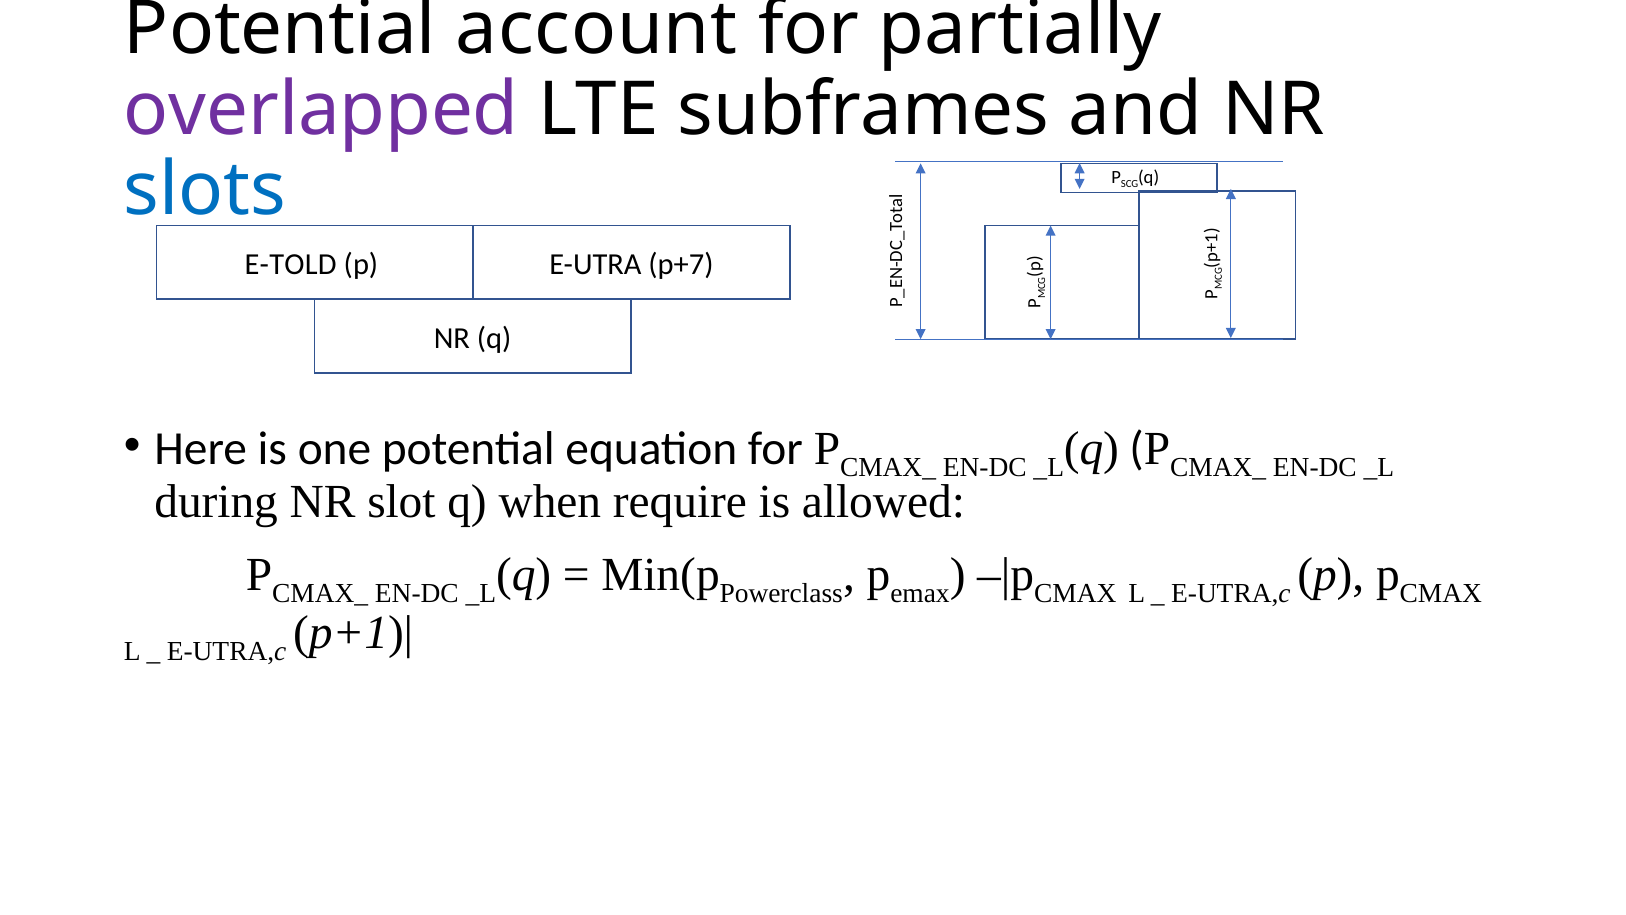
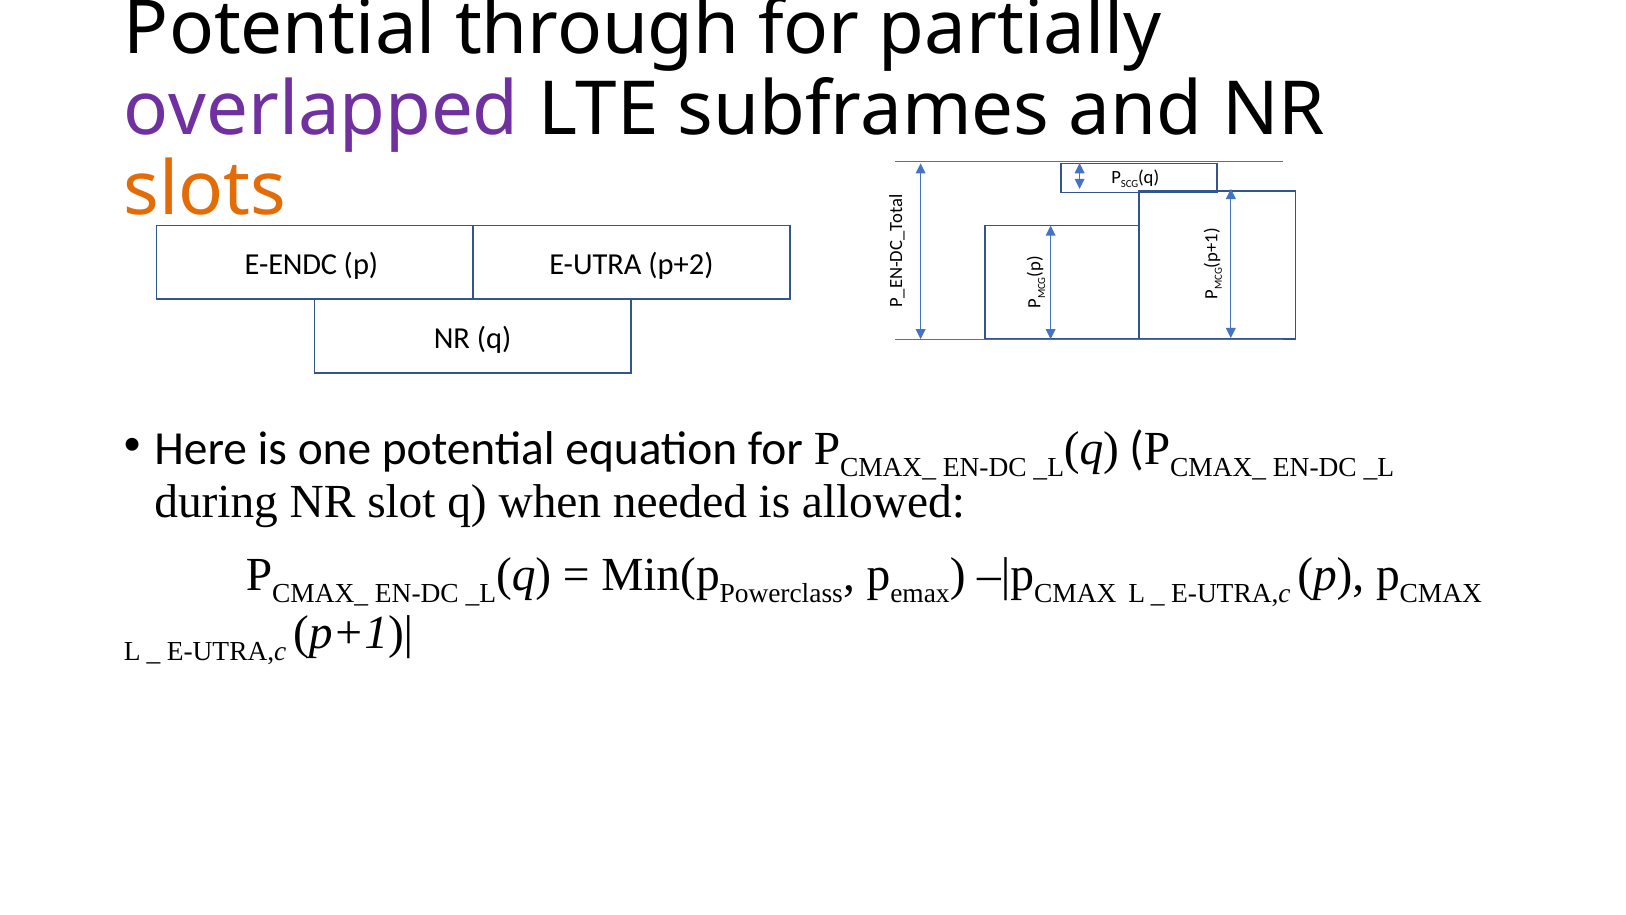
account: account -> through
slots colour: blue -> orange
E-TOLD: E-TOLD -> E-ENDC
p+7: p+7 -> p+2
require: require -> needed
